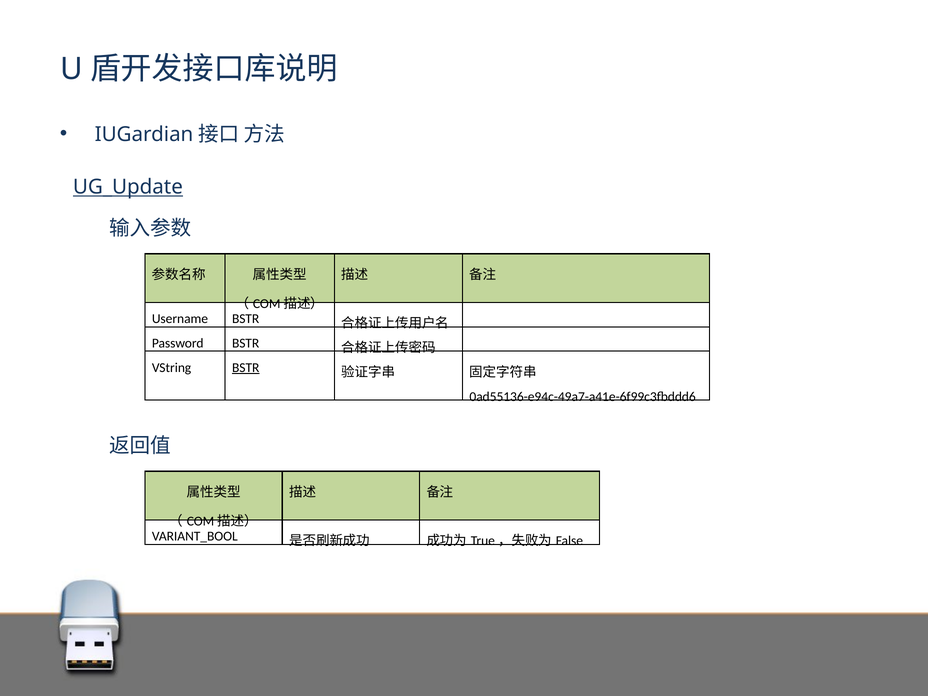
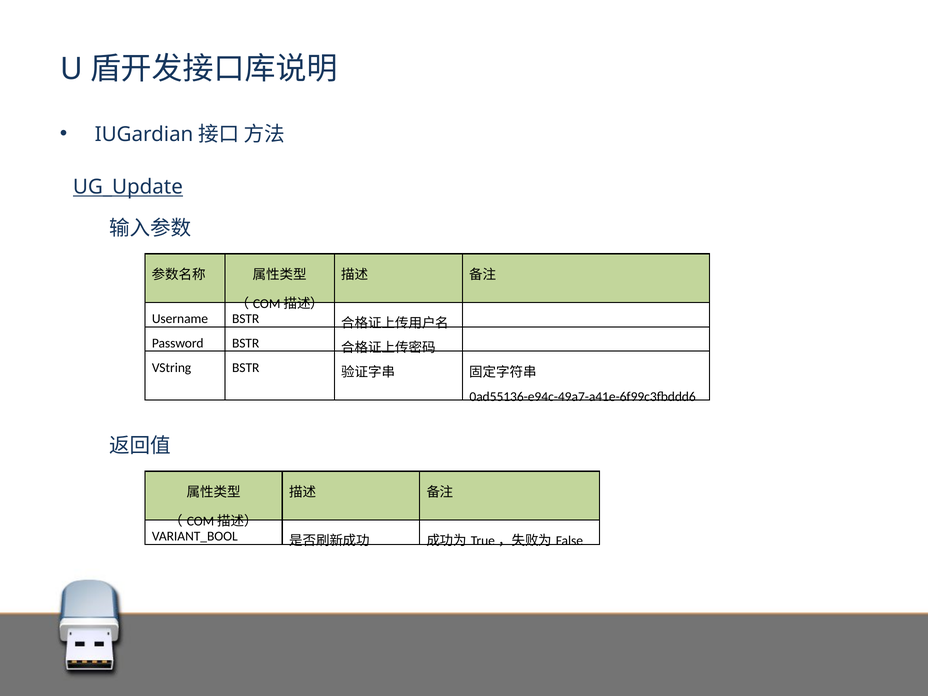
BSTR at (246, 368) underline: present -> none
